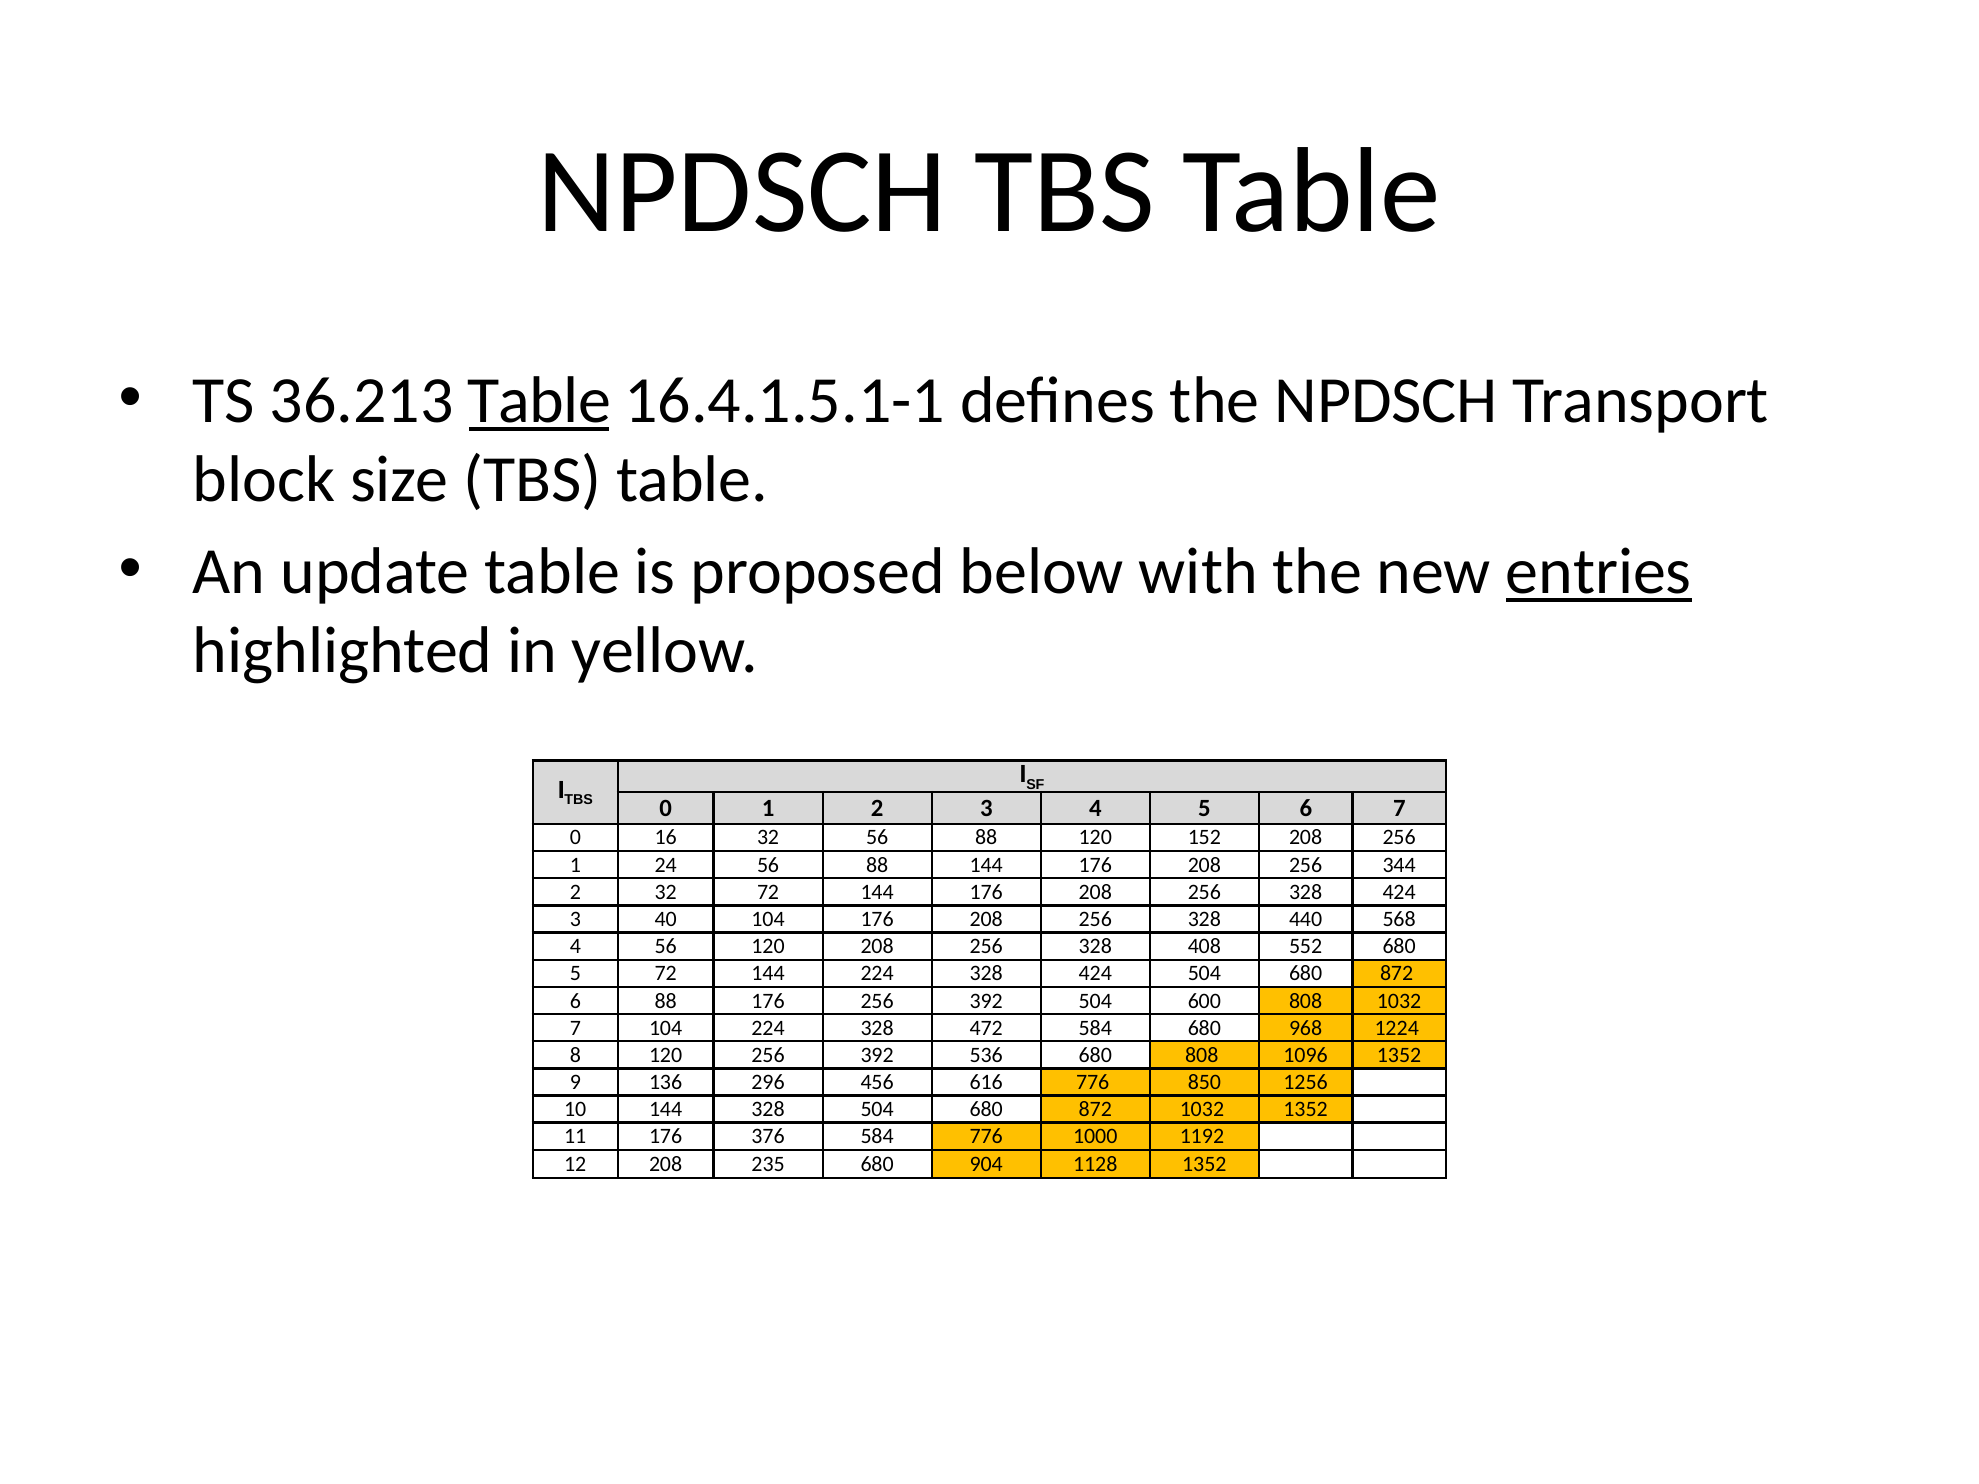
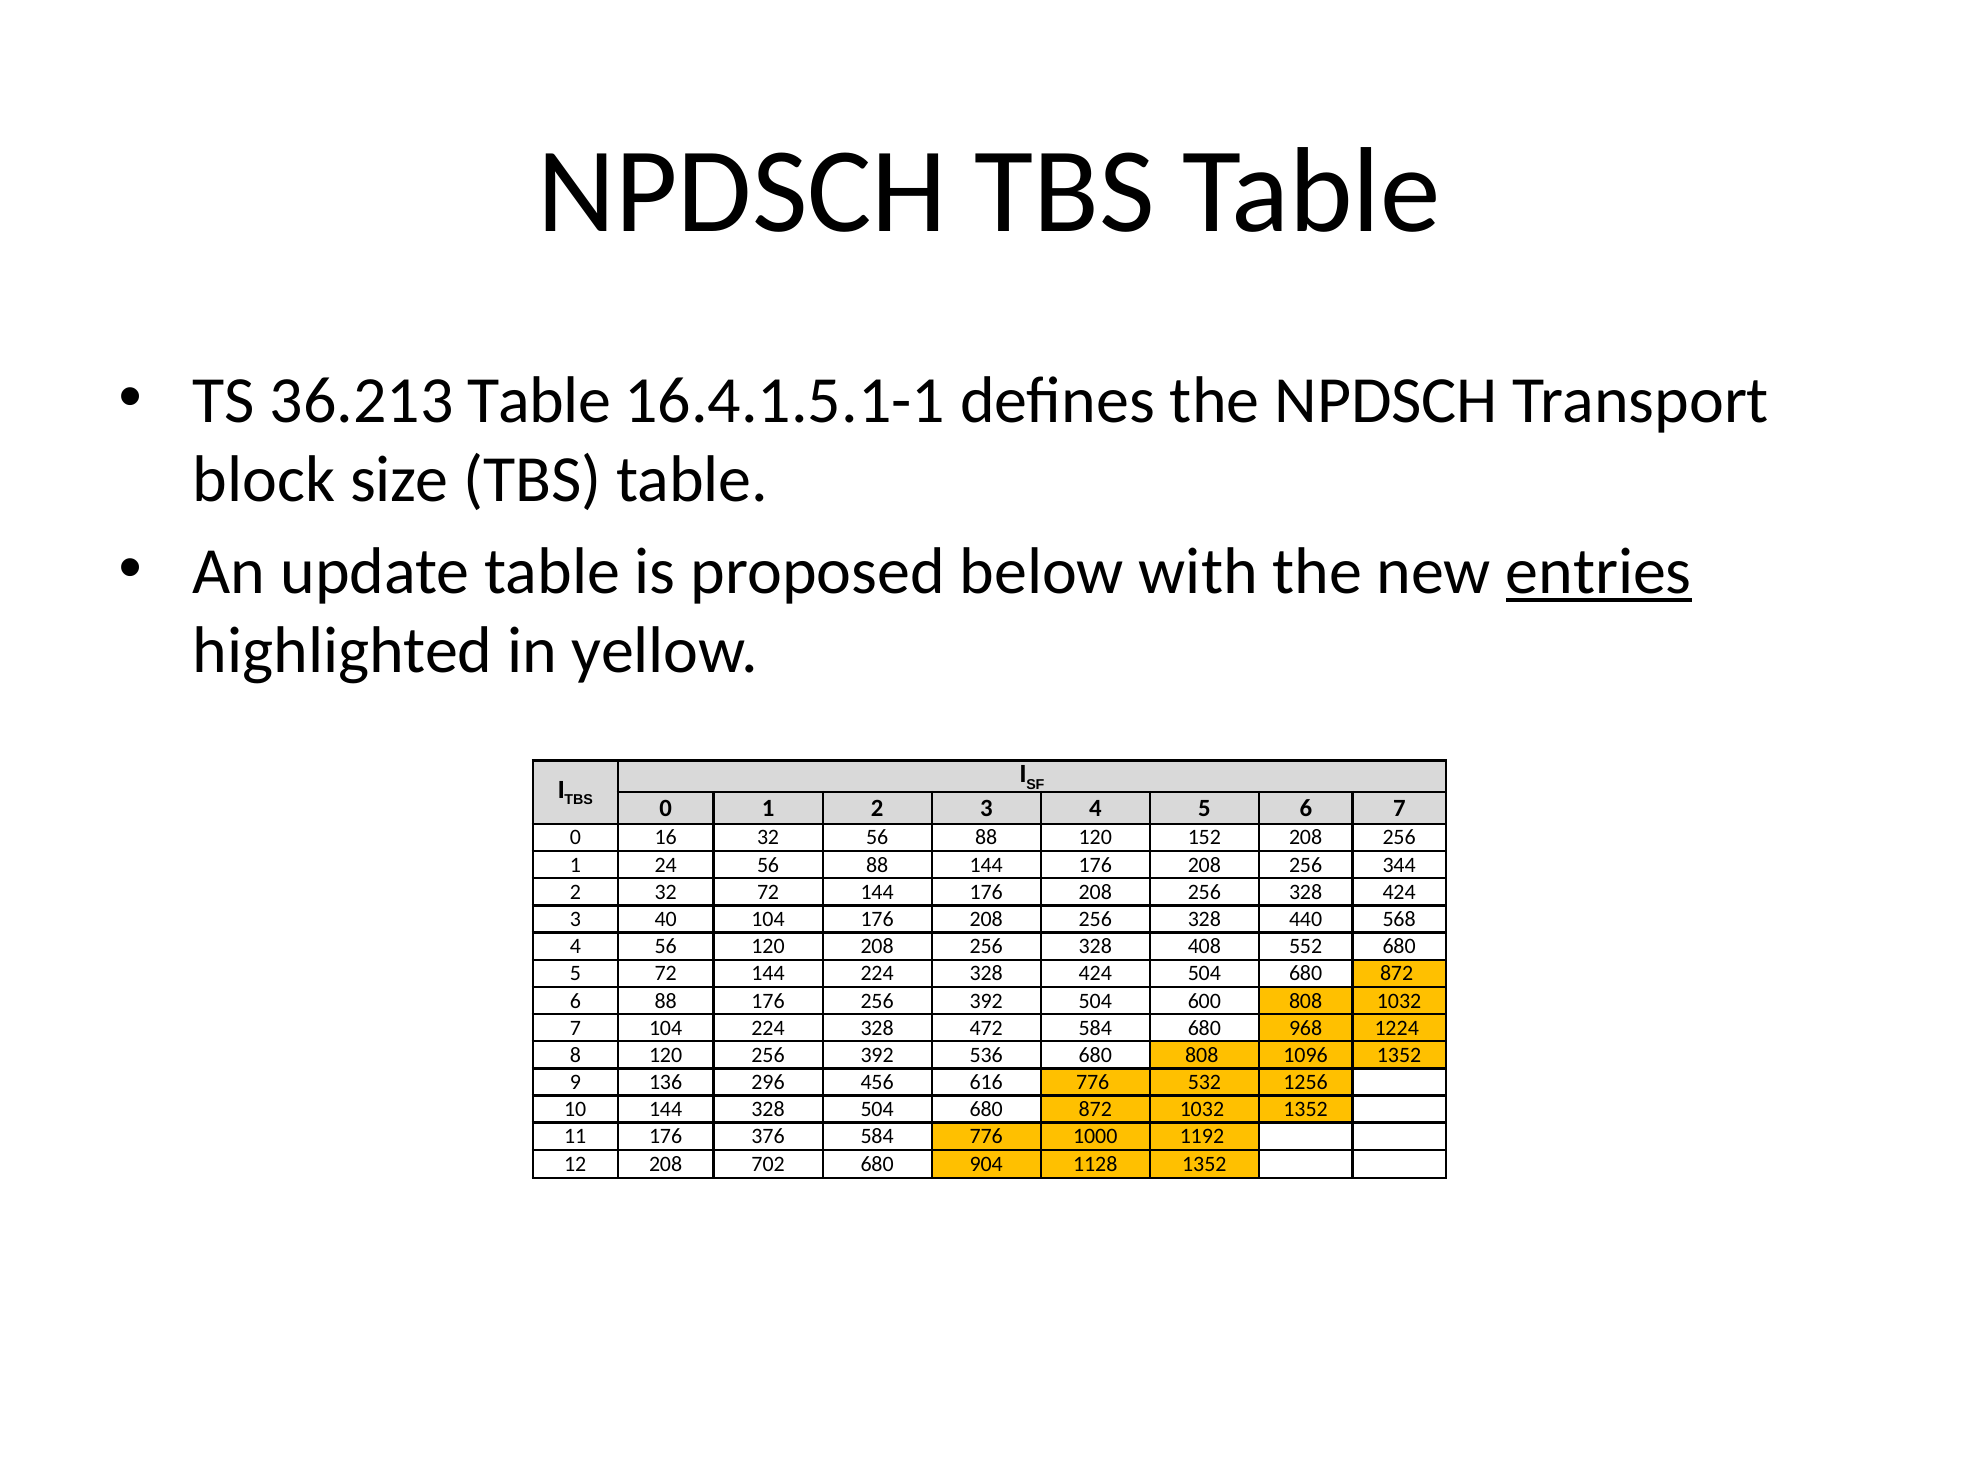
Table at (539, 400) underline: present -> none
850: 850 -> 532
235: 235 -> 702
